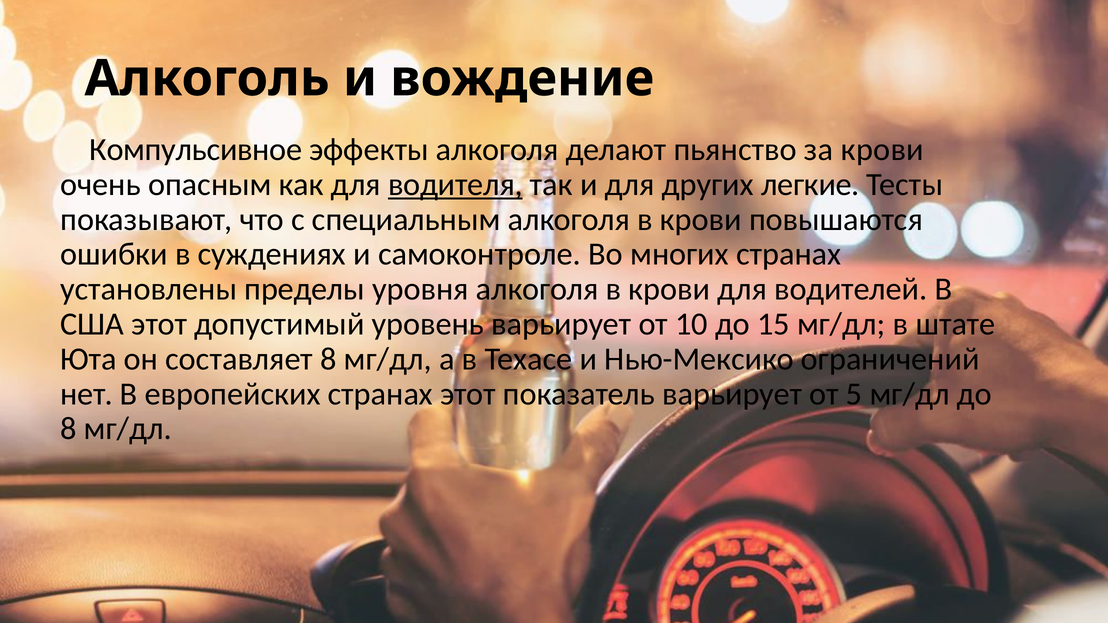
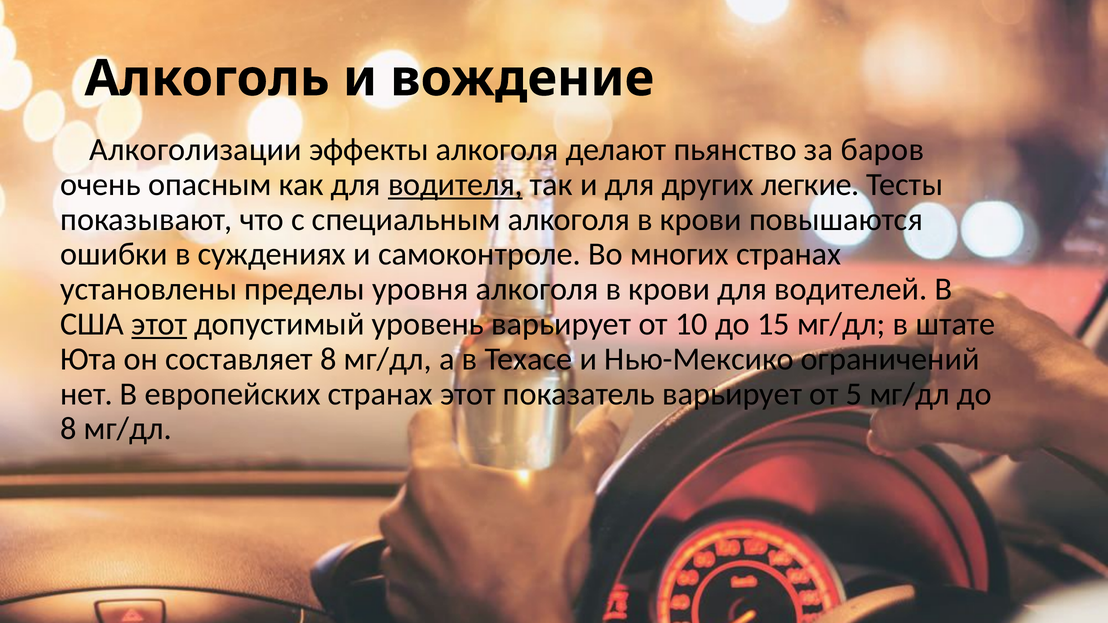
Компульсивное: Компульсивное -> Алкоголизации
за крови: крови -> баров
этот at (159, 324) underline: none -> present
